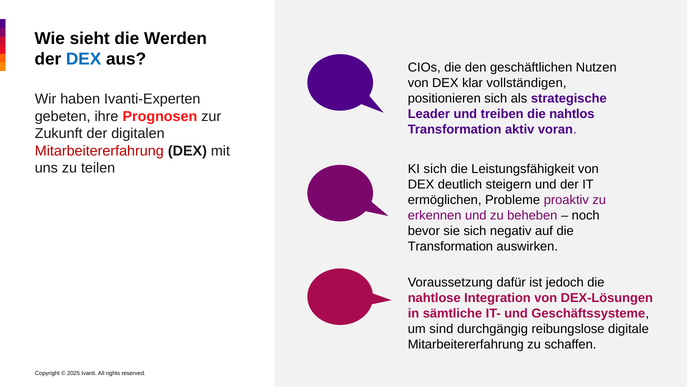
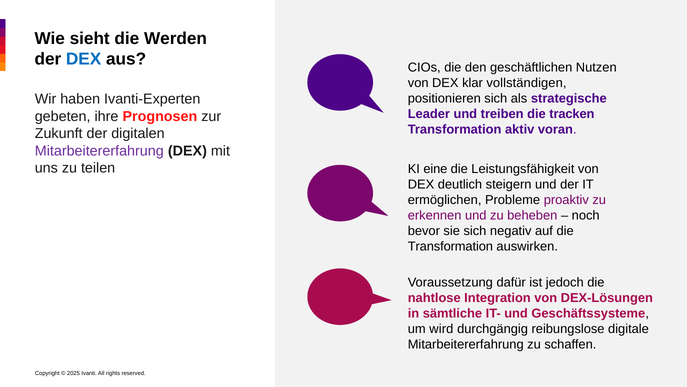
nahtlos: nahtlos -> tracken
Mitarbeitererfahrung at (99, 151) colour: red -> purple
KI sich: sich -> eine
sind: sind -> wird
